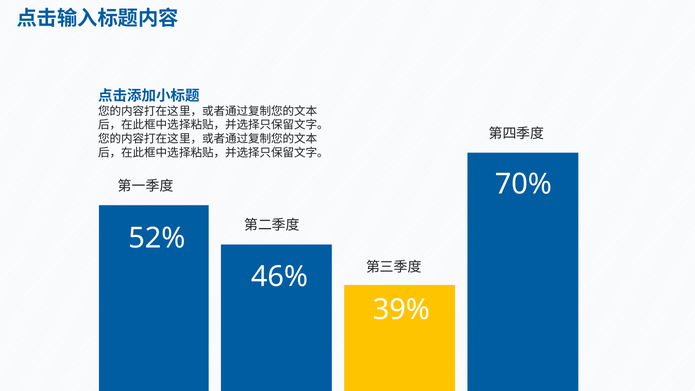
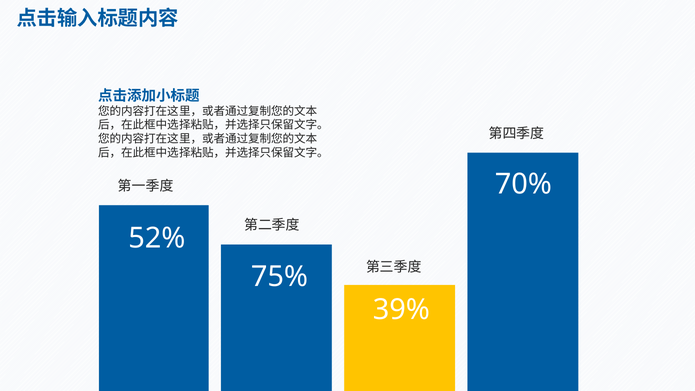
46%: 46% -> 75%
